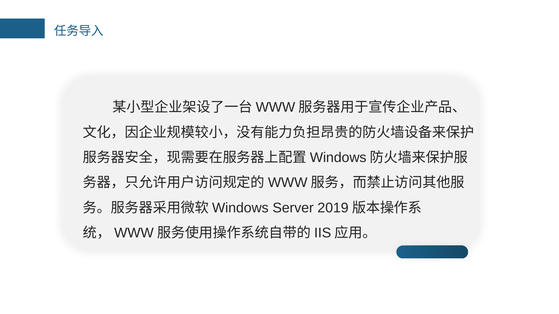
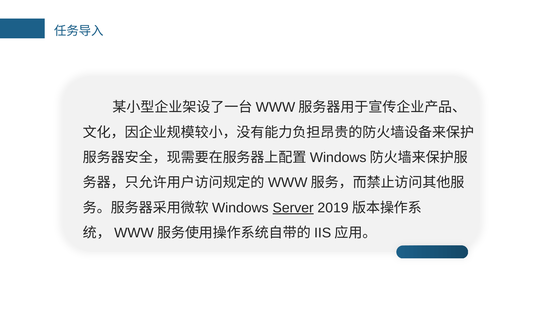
Server underline: none -> present
